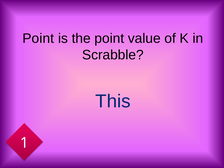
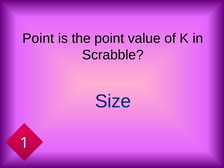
This: This -> Size
